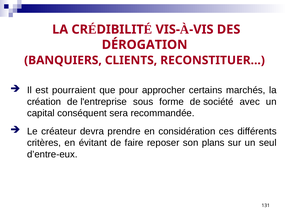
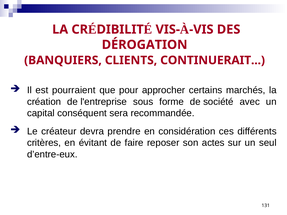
RECONSTITUER: RECONSTITUER -> CONTINUERAIT
plans: plans -> actes
